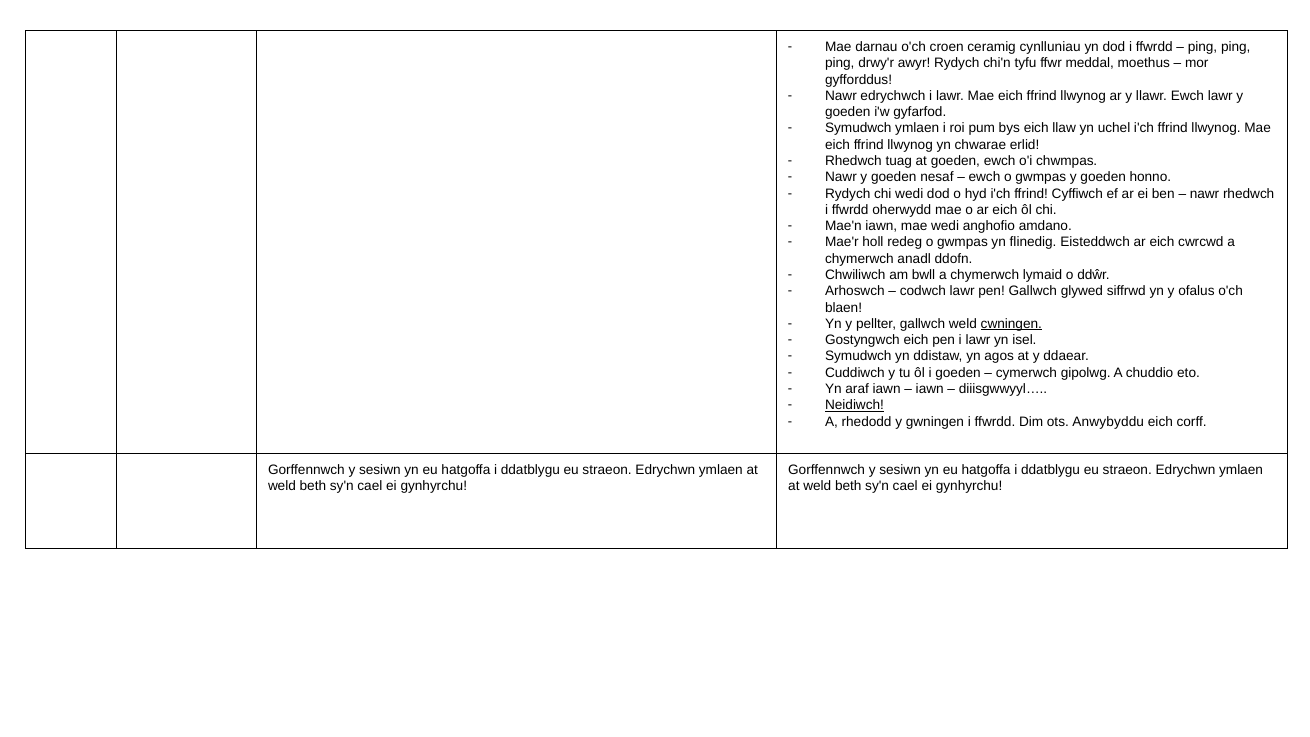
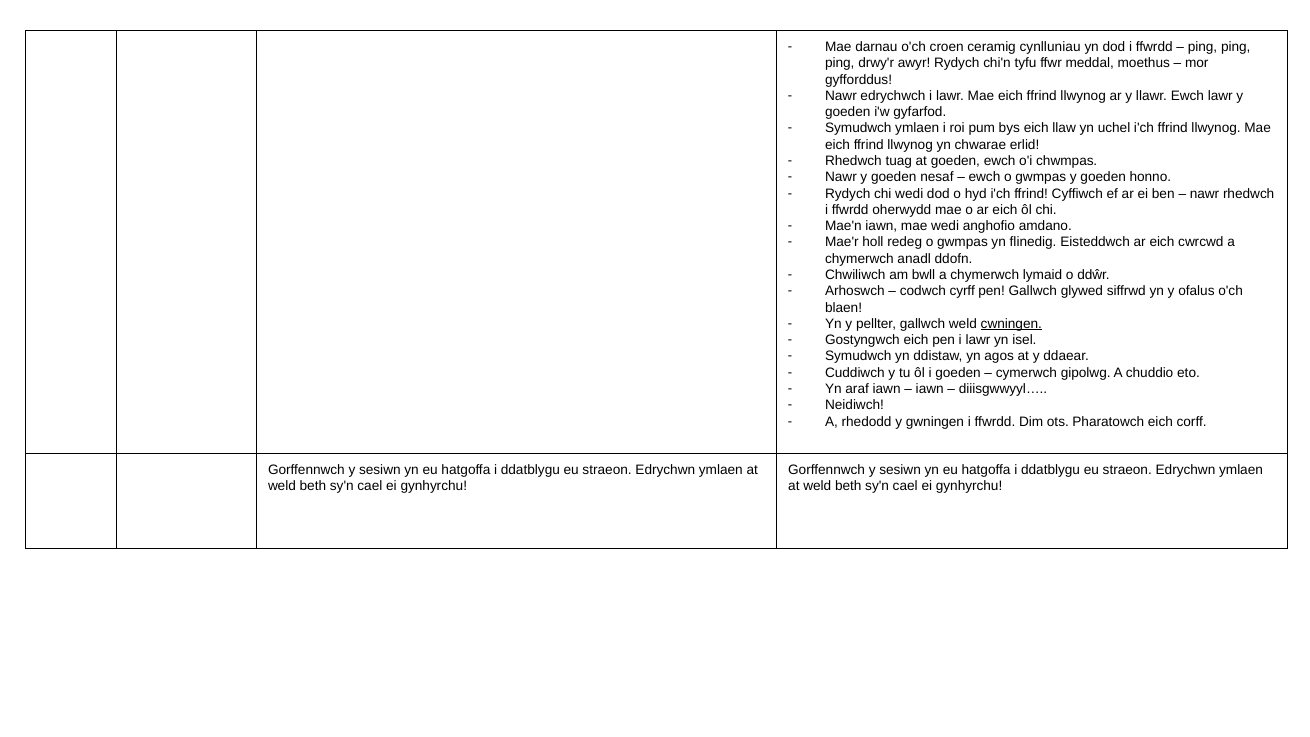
codwch lawr: lawr -> cyrff
Neidiwch underline: present -> none
Anwybyddu: Anwybyddu -> Pharatowch
